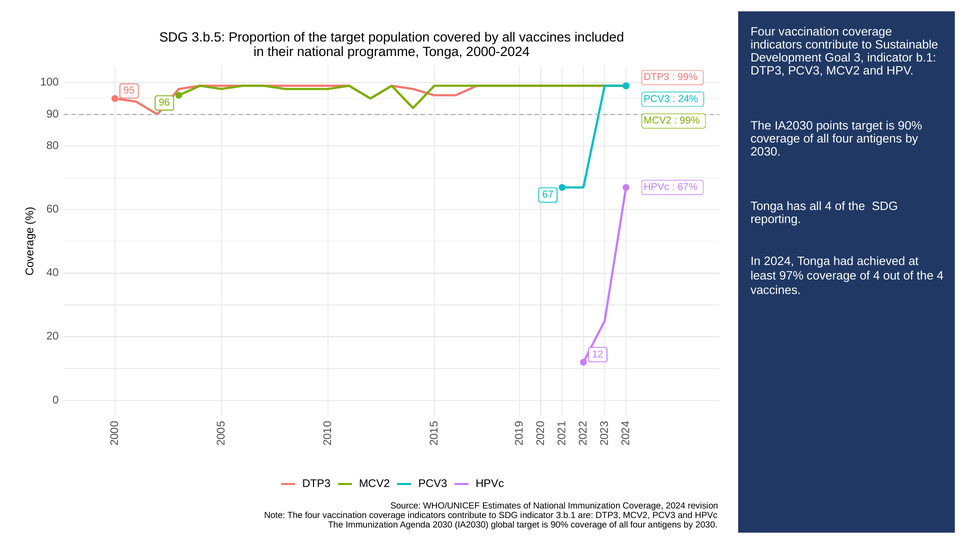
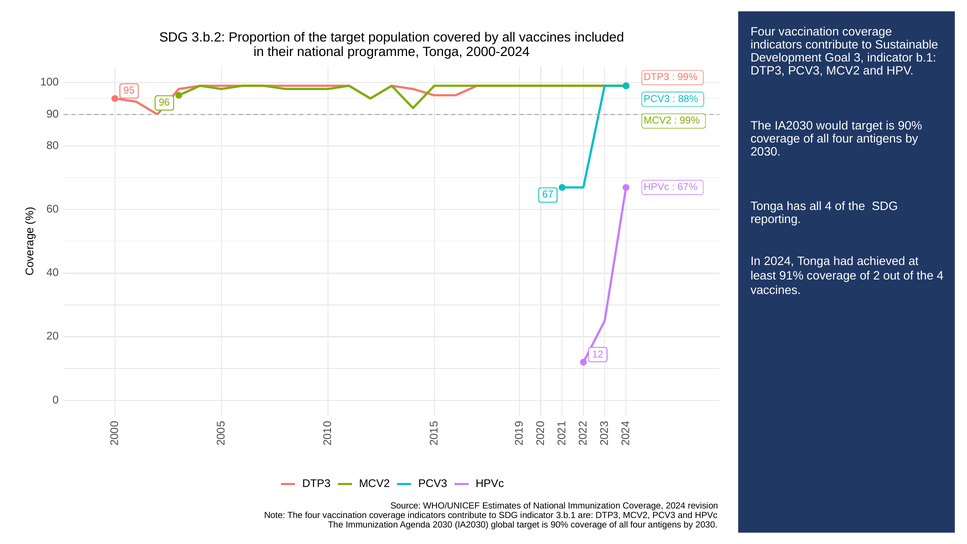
3.b.5: 3.b.5 -> 3.b.2
24%: 24% -> 88%
points: points -> would
97%: 97% -> 91%
of 4: 4 -> 2
